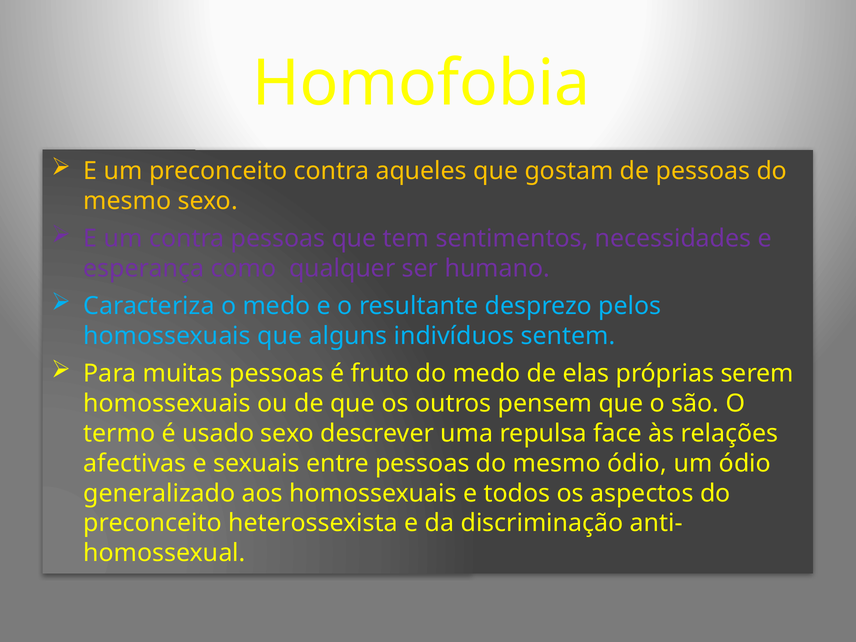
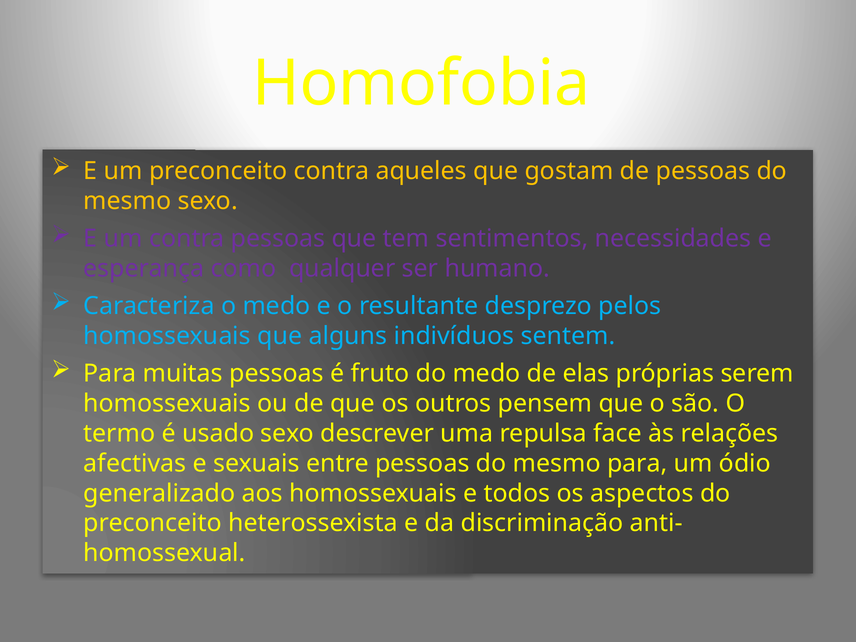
mesmo ódio: ódio -> para
